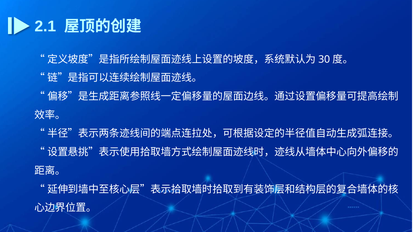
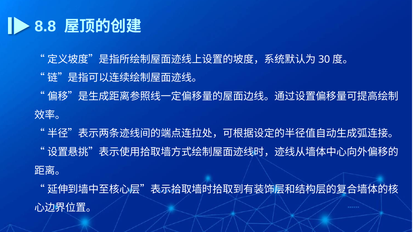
2.1: 2.1 -> 8.8
